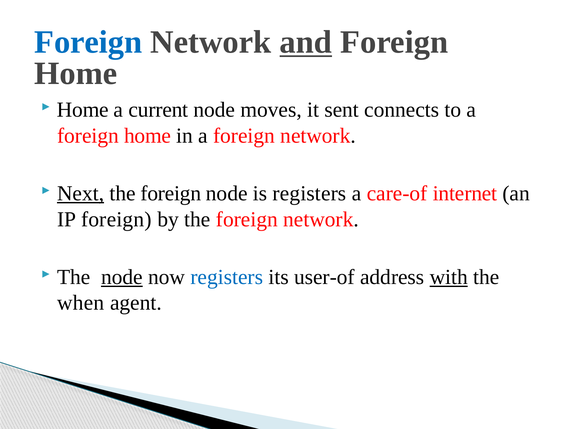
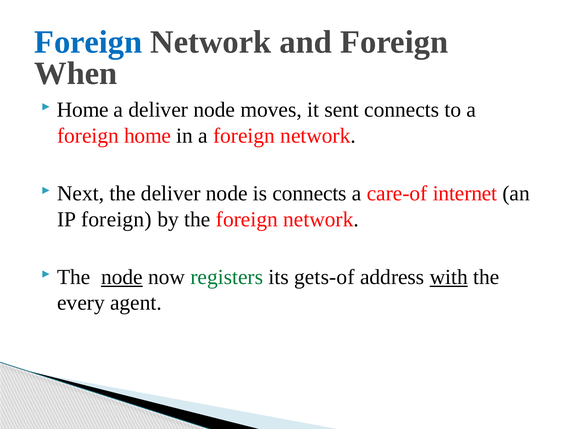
and underline: present -> none
Home at (76, 73): Home -> When
a current: current -> deliver
Next underline: present -> none
foreign at (171, 194): foreign -> deliver
is registers: registers -> connects
registers at (227, 277) colour: blue -> green
user-of: user-of -> gets-of
when: when -> every
